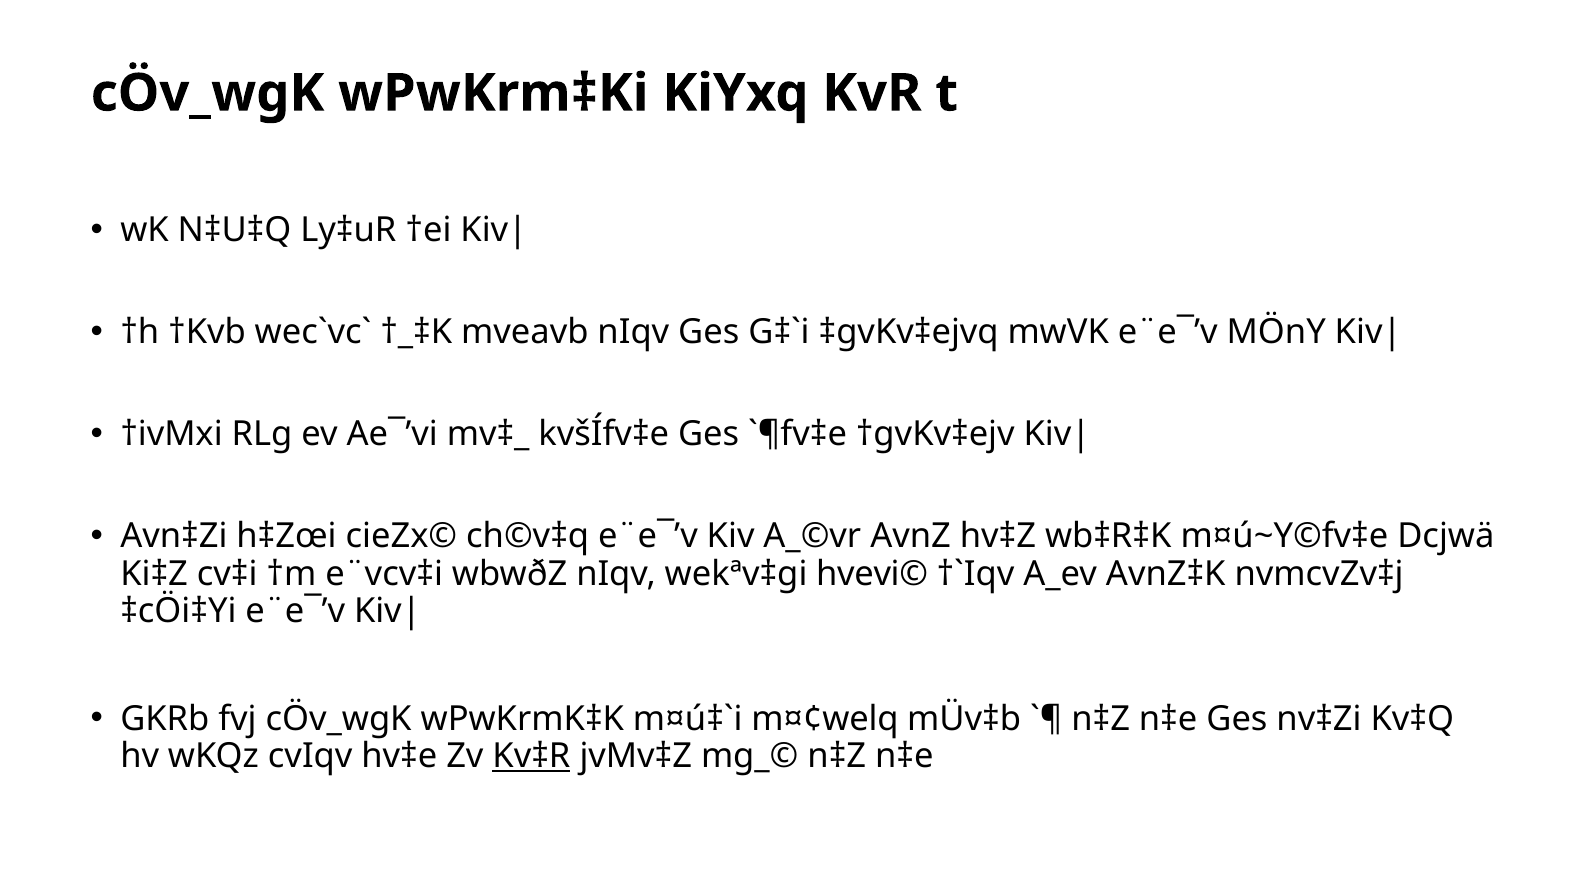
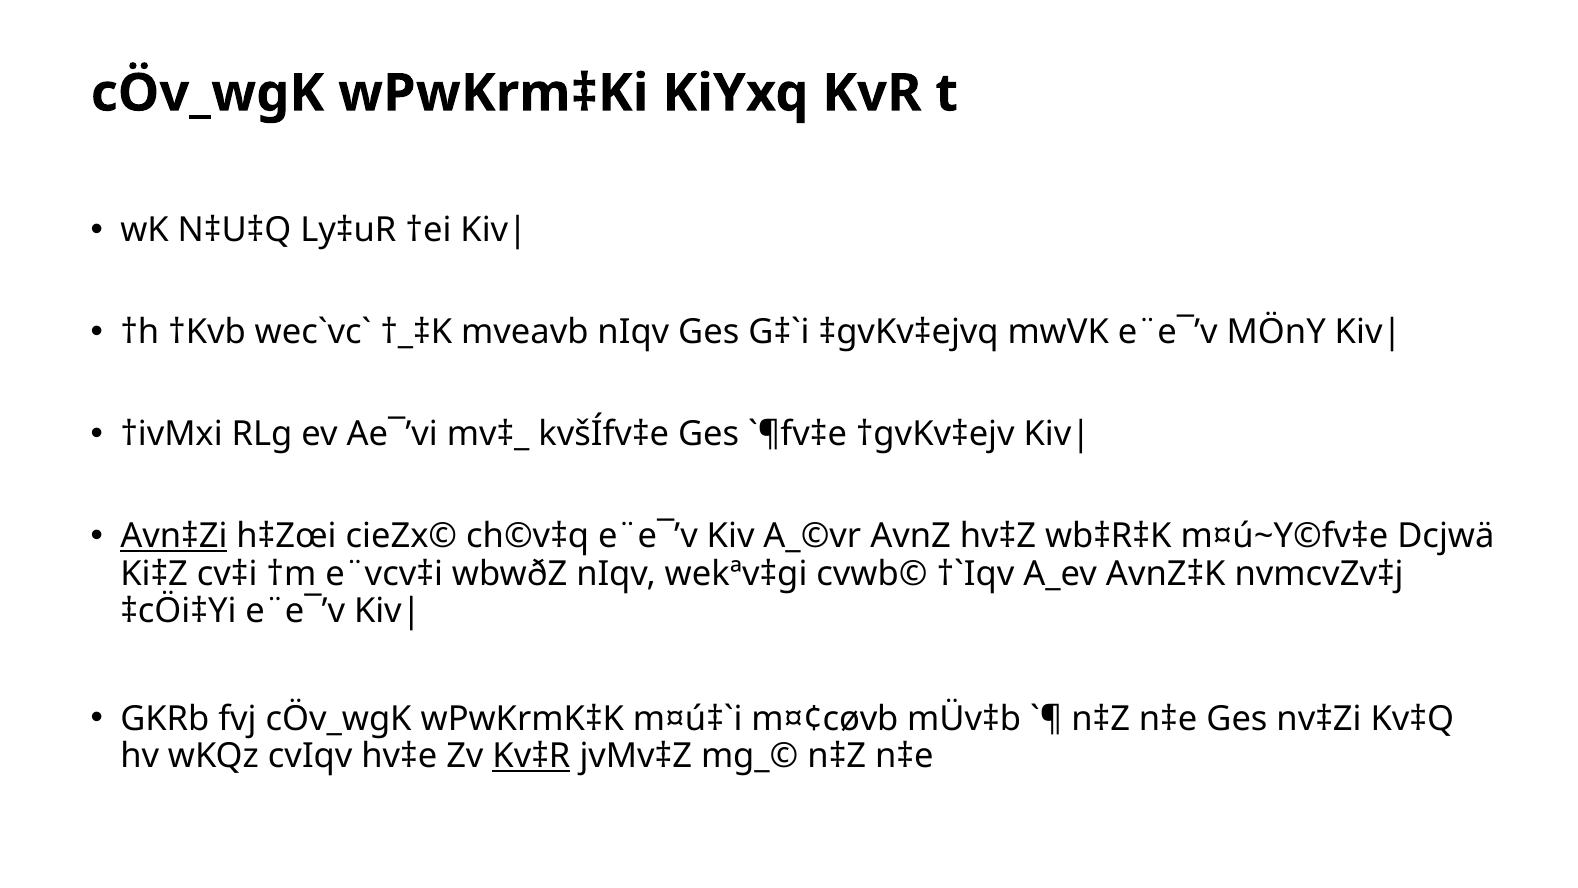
Avn‡Zi underline: none -> present
hvevi©: hvevi© -> cvwb©
m¤¢welq: m¤¢welq -> m¤¢cøvb
